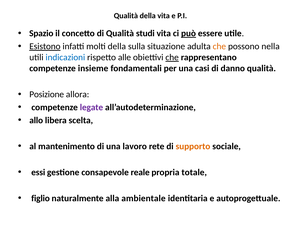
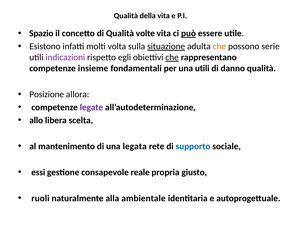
studi: studi -> volte
Esistono underline: present -> none
molti della: della -> volta
situazione underline: none -> present
nella: nella -> serie
indicazioni colour: blue -> purple
alle: alle -> egli
una casi: casi -> utili
lavoro: lavoro -> legata
supporto colour: orange -> blue
totale: totale -> giusto
figlio: figlio -> ruoli
